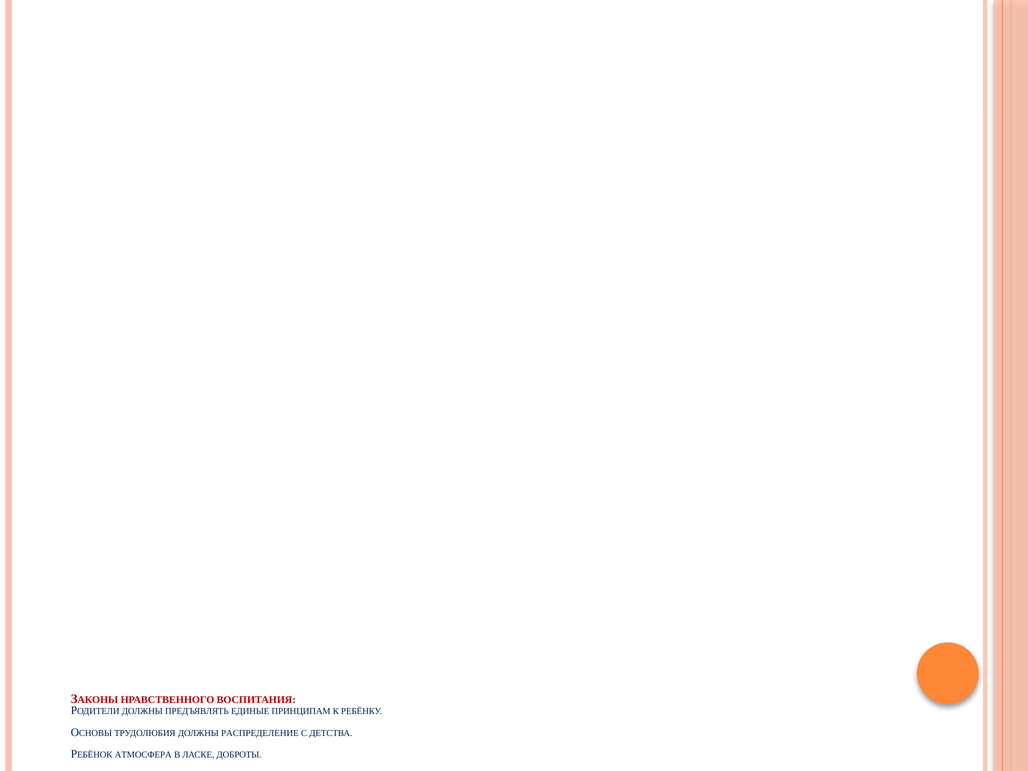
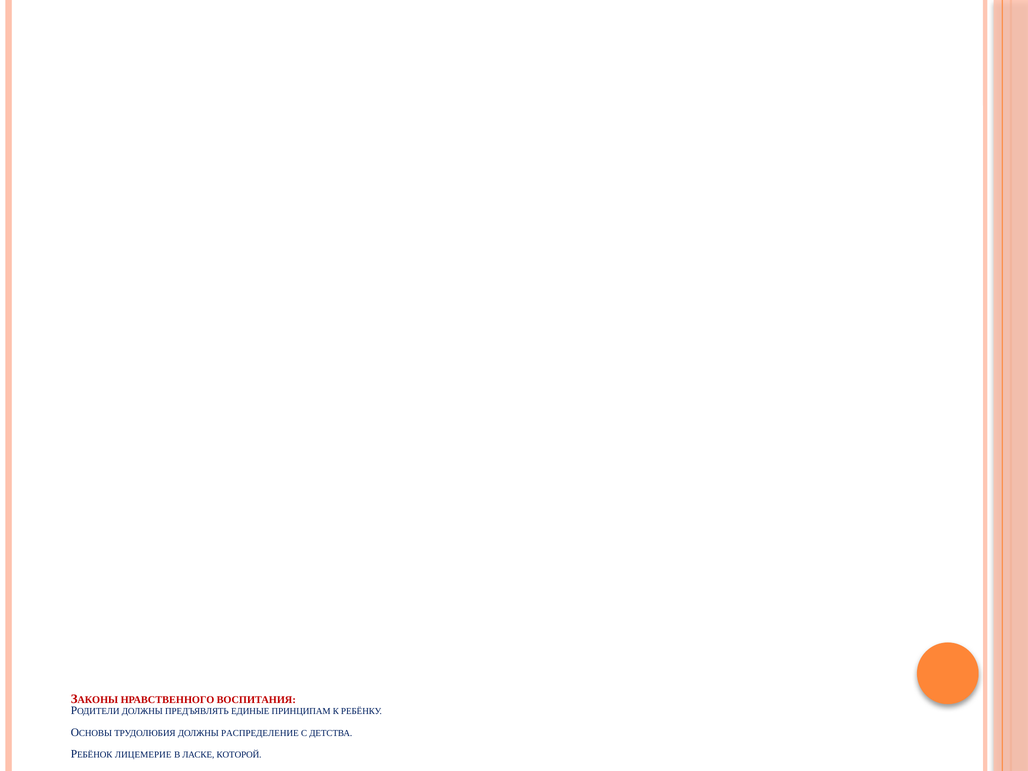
АТМОСФЕРА: АТМОСФЕРА -> ЛИЦЕМЕРИЕ
ДОБРОТЫ: ДОБРОТЫ -> КОТОРОЙ
